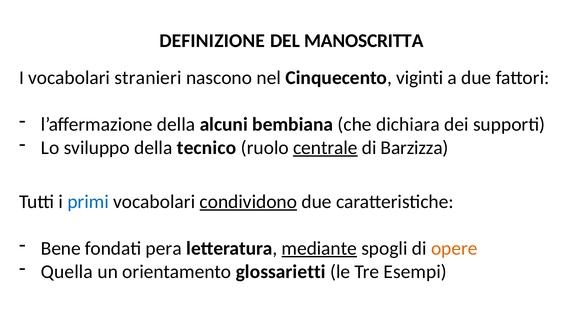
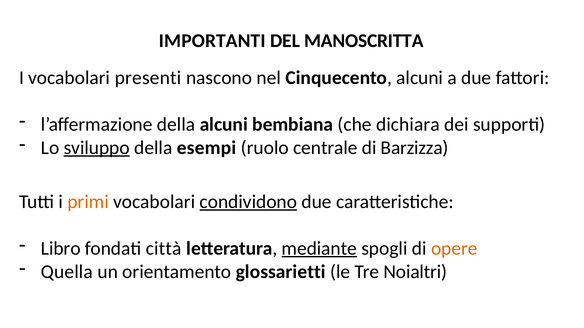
DEFINIZIONE: DEFINIZIONE -> IMPORTANTI
stranieri: stranieri -> presenti
Cinquecento viginti: viginti -> alcuni
sviluppo underline: none -> present
tecnico: tecnico -> esempi
centrale underline: present -> none
primi colour: blue -> orange
Bene: Bene -> Libro
pera: pera -> città
Esempi: Esempi -> Noialtri
